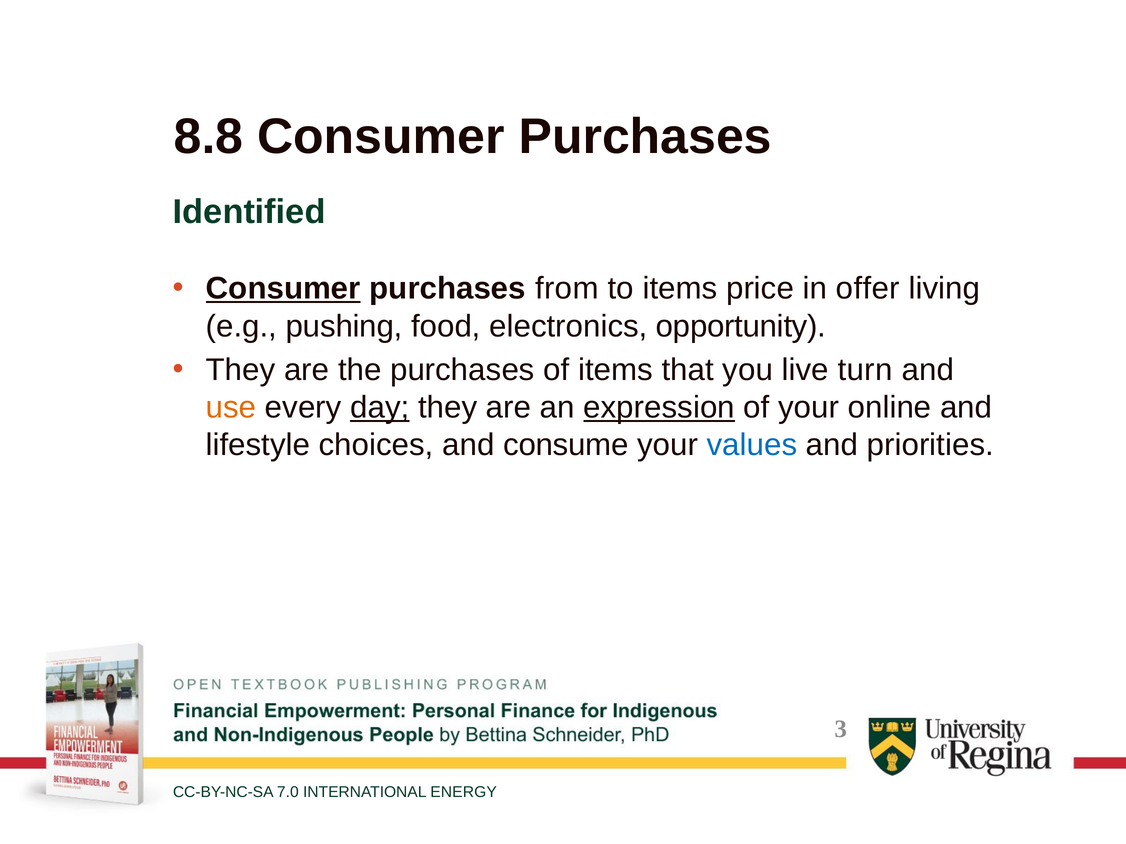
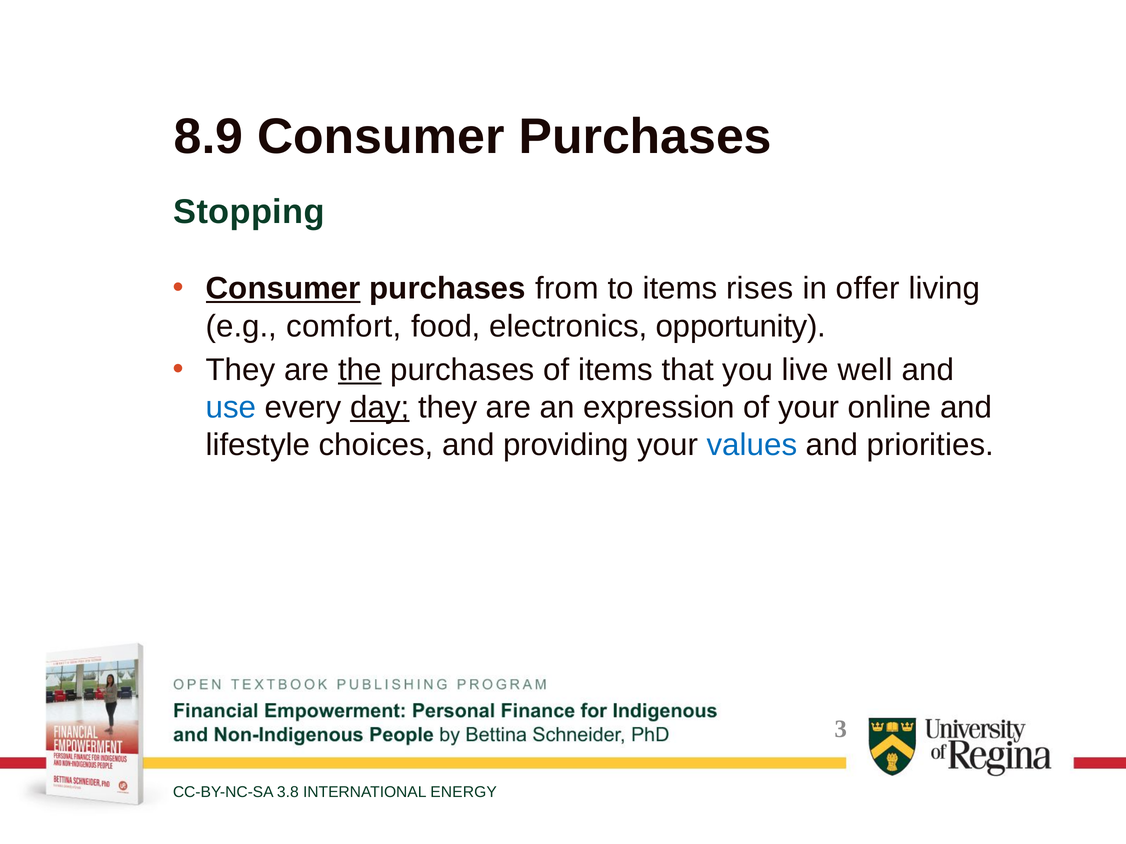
8.8: 8.8 -> 8.9
Identified: Identified -> Stopping
price: price -> rises
pushing: pushing -> comfort
the underline: none -> present
turn: turn -> well
use colour: orange -> blue
expression underline: present -> none
consume: consume -> providing
7.0: 7.0 -> 3.8
